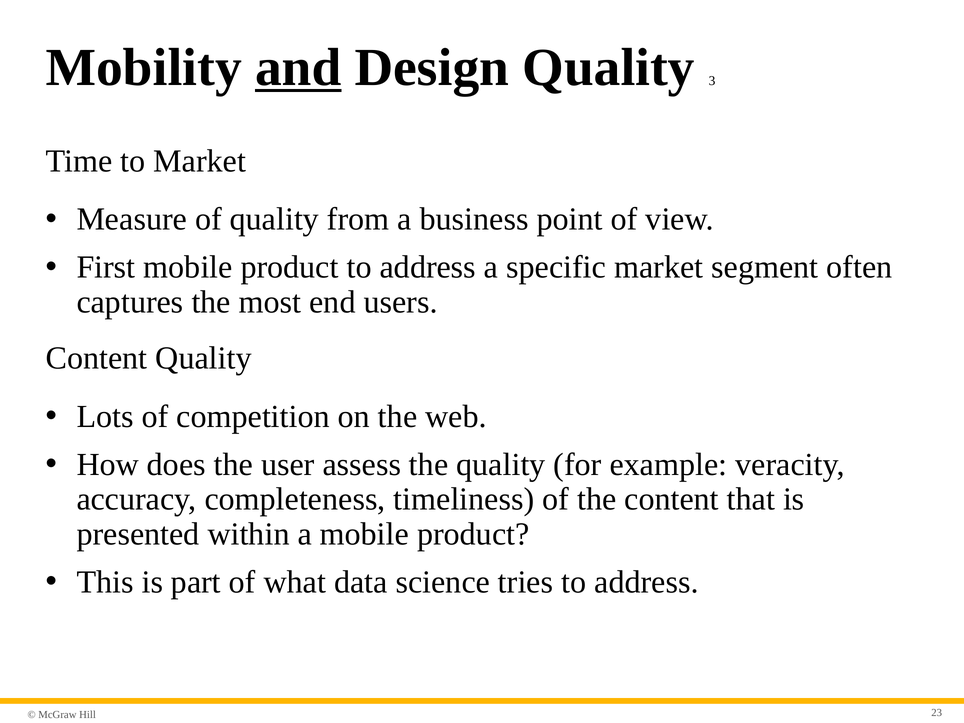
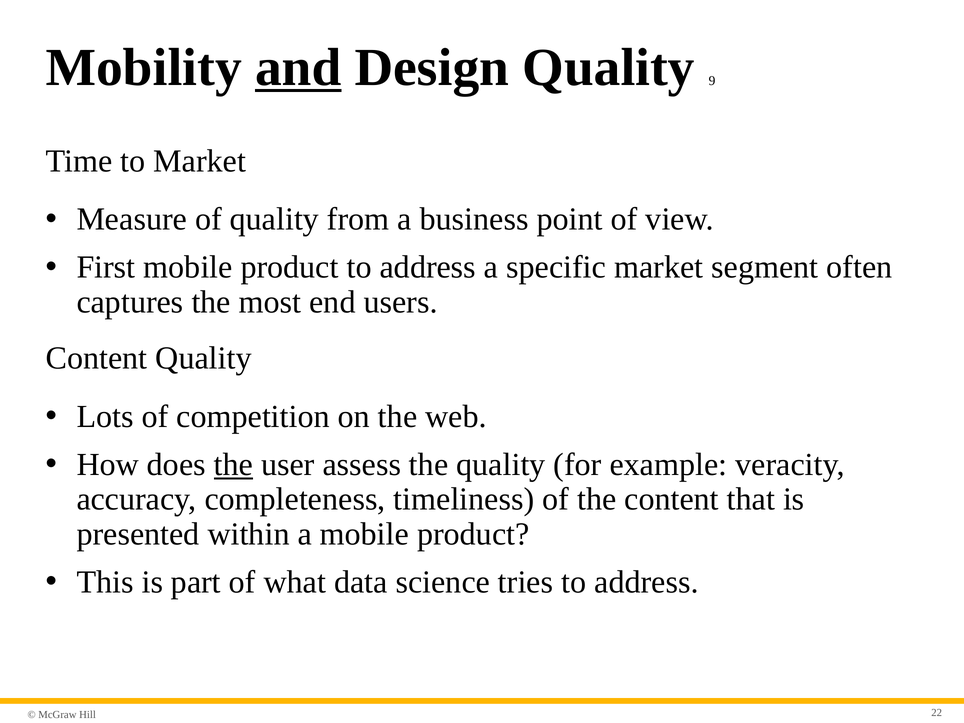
3: 3 -> 9
the at (234, 465) underline: none -> present
23: 23 -> 22
